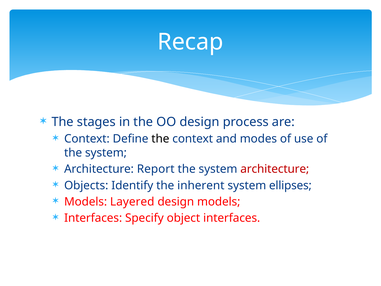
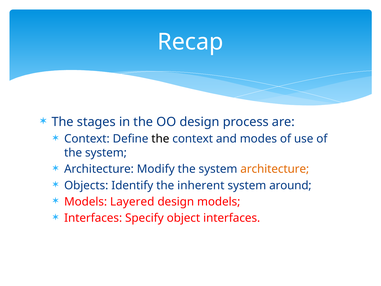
Report: Report -> Modify
architecture at (275, 169) colour: red -> orange
ellipses: ellipses -> around
